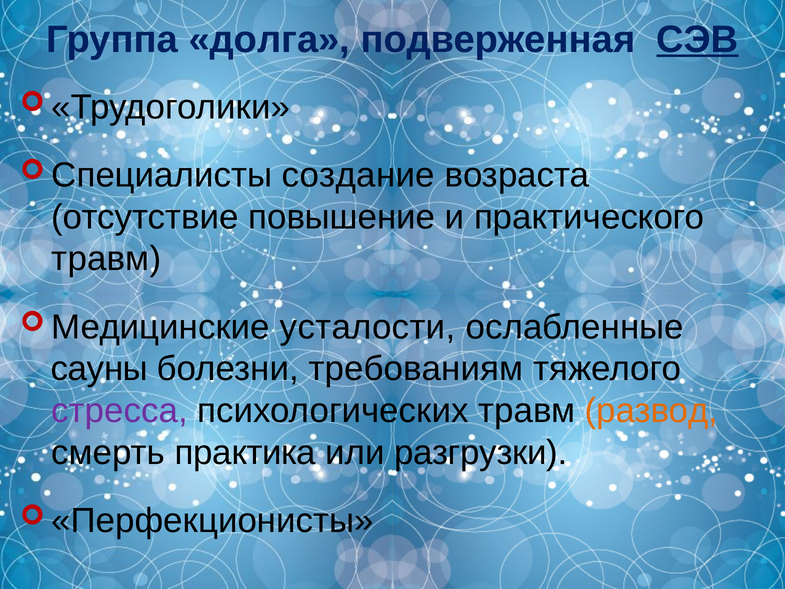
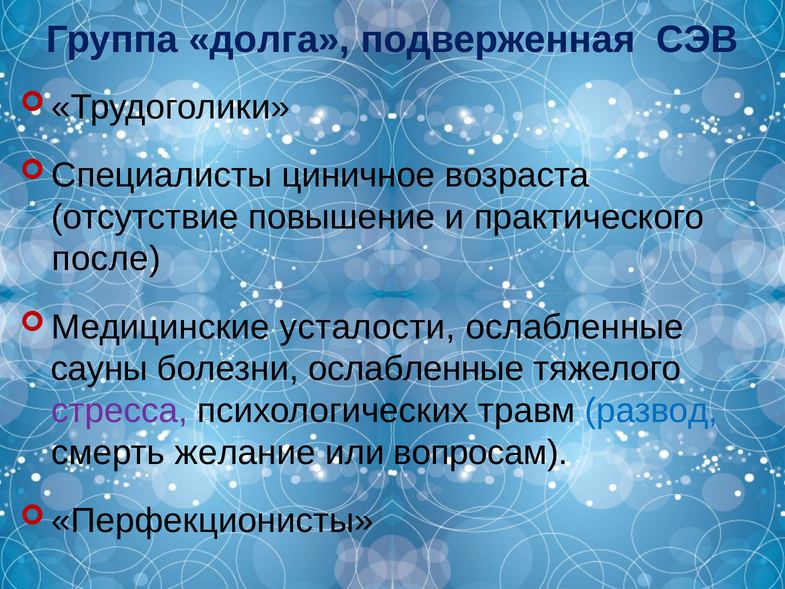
СЭВ underline: present -> none
создание: создание -> циничное
травм at (106, 259): травм -> после
болезни требованиям: требованиям -> ослабленные
развод colour: orange -> blue
практика: практика -> желание
разгрузки: разгрузки -> вопросам
